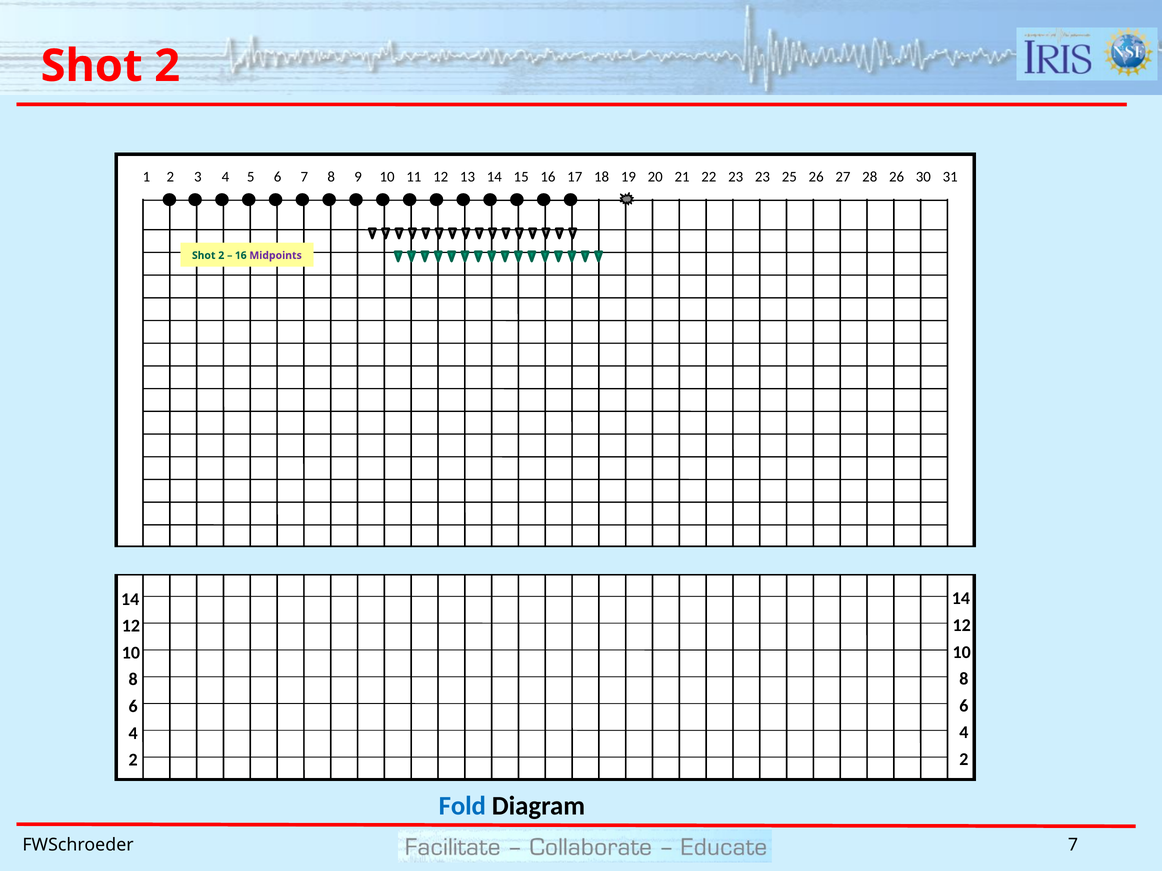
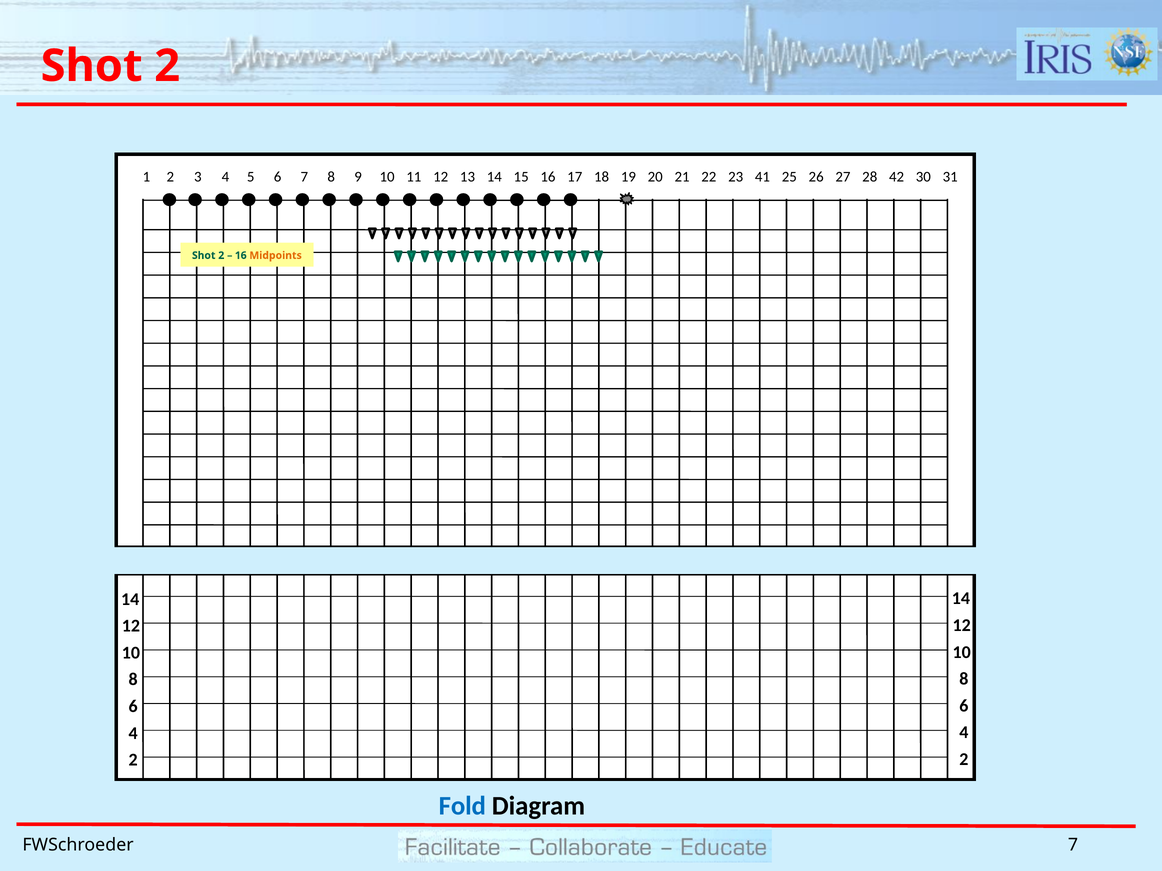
23 23: 23 -> 41
28 26: 26 -> 42
Midpoints colour: purple -> orange
